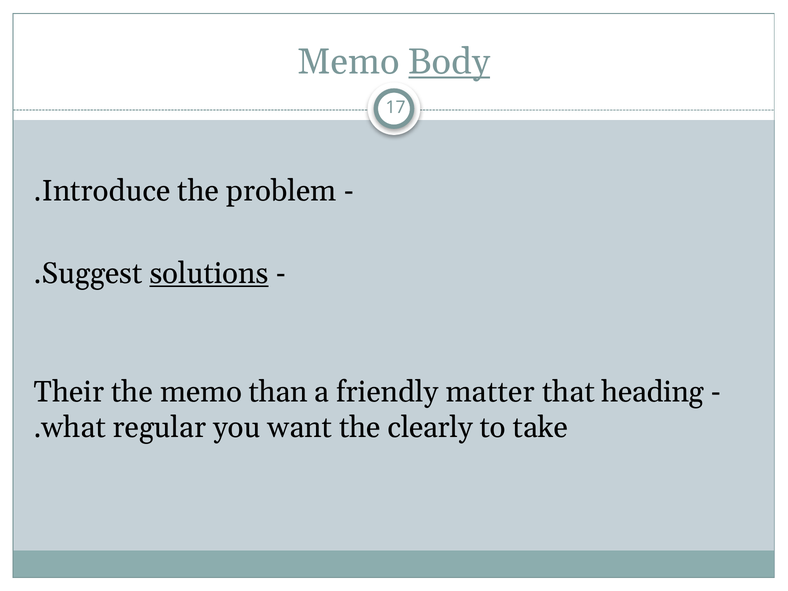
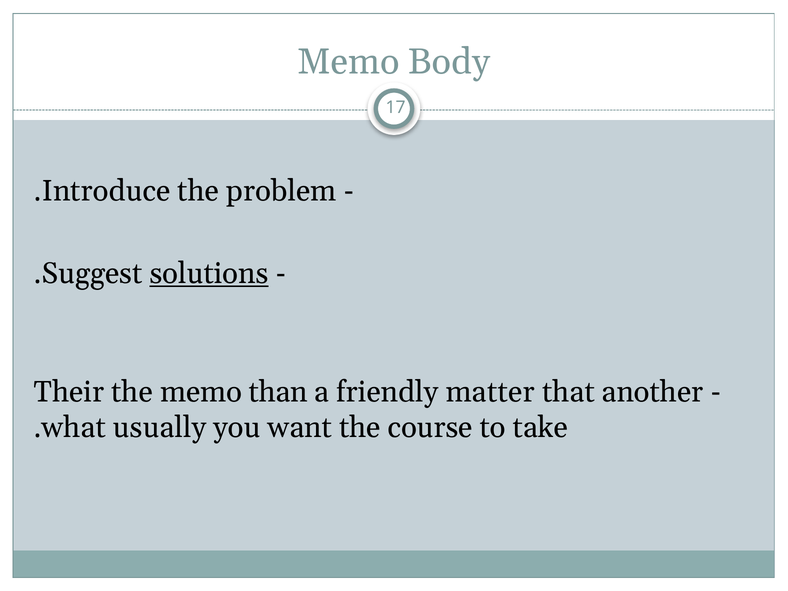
Body underline: present -> none
heading: heading -> another
regular: regular -> usually
clearly: clearly -> course
